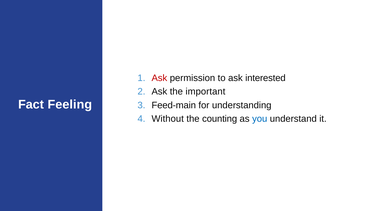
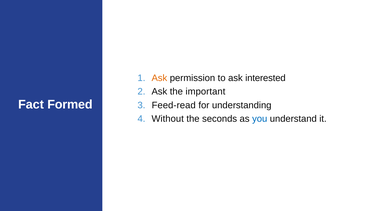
Ask at (159, 78) colour: red -> orange
Feeling: Feeling -> Formed
Feed-main: Feed-main -> Feed-read
counting: counting -> seconds
